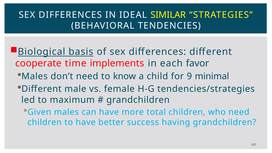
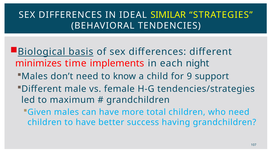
cooperate: cooperate -> minimizes
favor: favor -> night
minimal: minimal -> support
